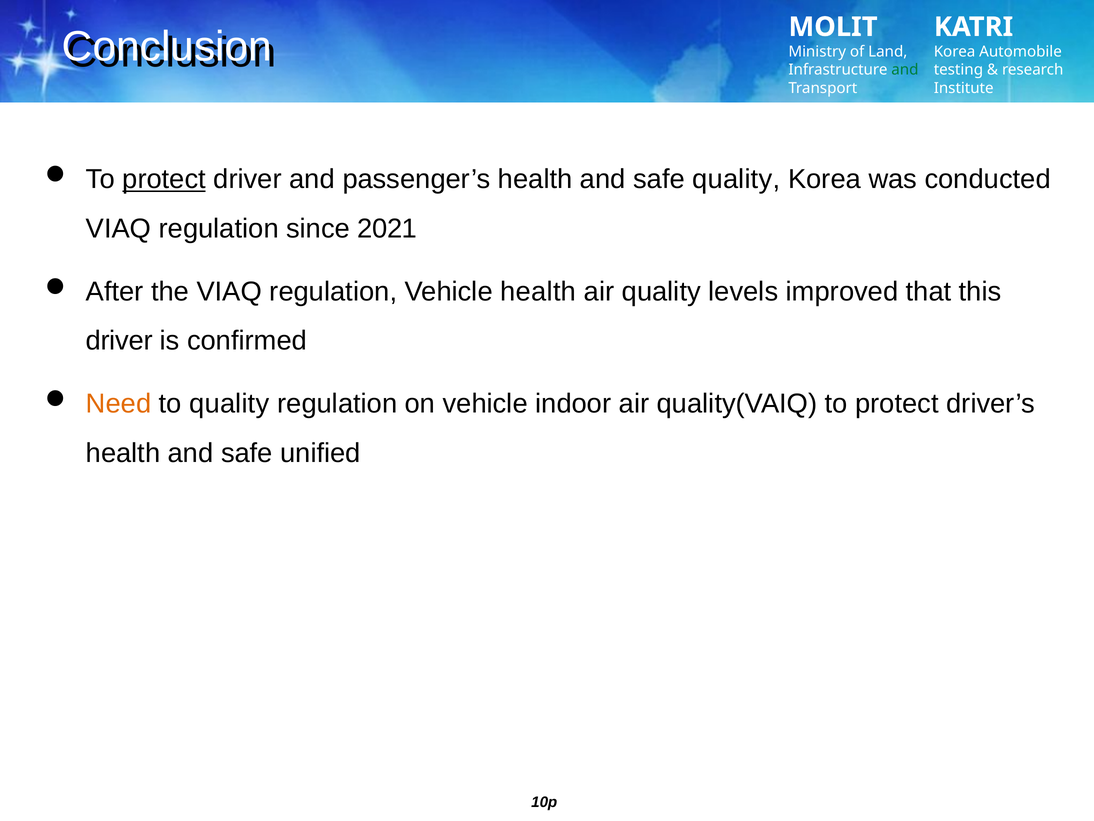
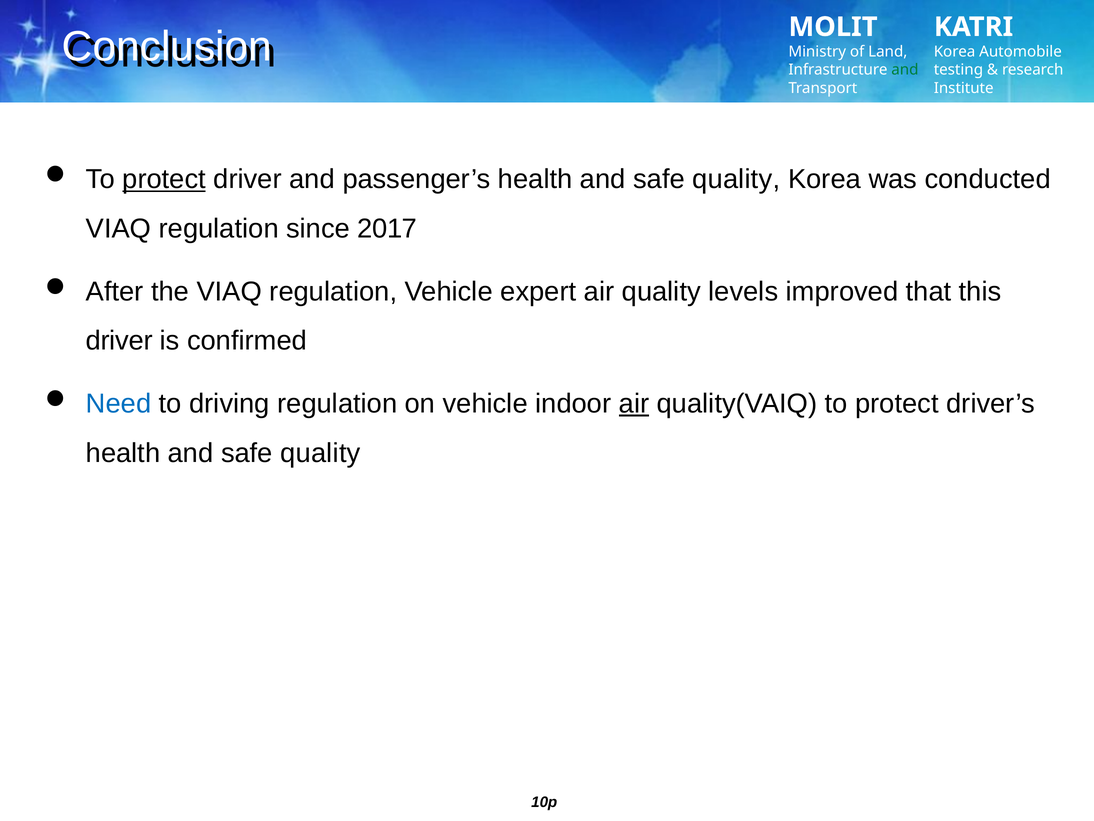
2021: 2021 -> 2017
Vehicle health: health -> expert
Need colour: orange -> blue
to quality: quality -> driving
air at (634, 404) underline: none -> present
unified at (320, 453): unified -> quality
